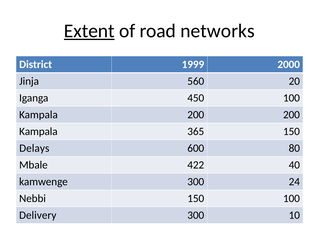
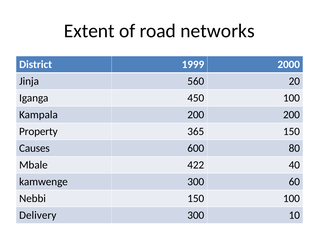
Extent underline: present -> none
Kampala at (38, 131): Kampala -> Property
Delays: Delays -> Causes
24: 24 -> 60
